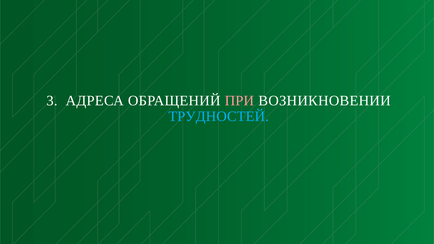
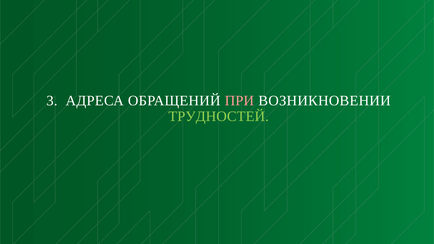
ТРУДНОСТЕЙ colour: light blue -> light green
